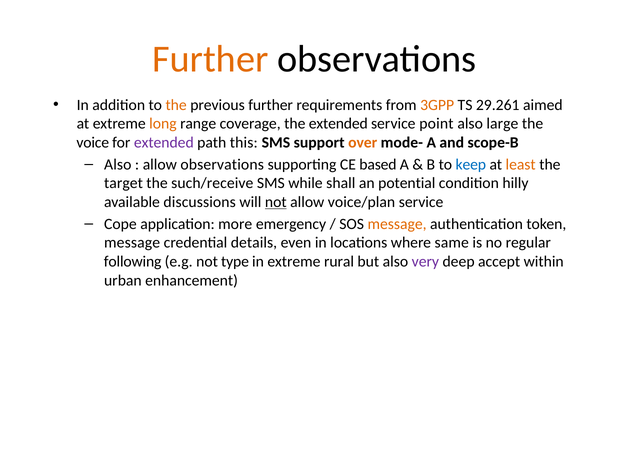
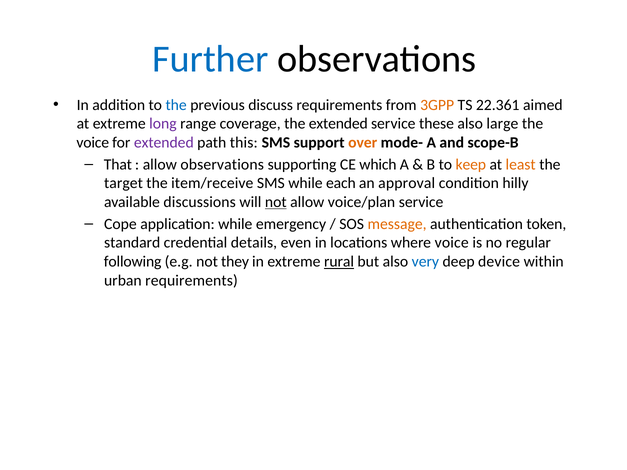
Further at (210, 59) colour: orange -> blue
the at (176, 105) colour: orange -> blue
previous further: further -> discuss
29.261: 29.261 -> 22.361
long colour: orange -> purple
point: point -> these
Also at (118, 165): Also -> That
based: based -> which
keep colour: blue -> orange
such/receive: such/receive -> item/receive
shall: shall -> each
potential: potential -> approval
application more: more -> while
message at (132, 243): message -> standard
where same: same -> voice
type: type -> they
rural underline: none -> present
very colour: purple -> blue
accept: accept -> device
urban enhancement: enhancement -> requirements
